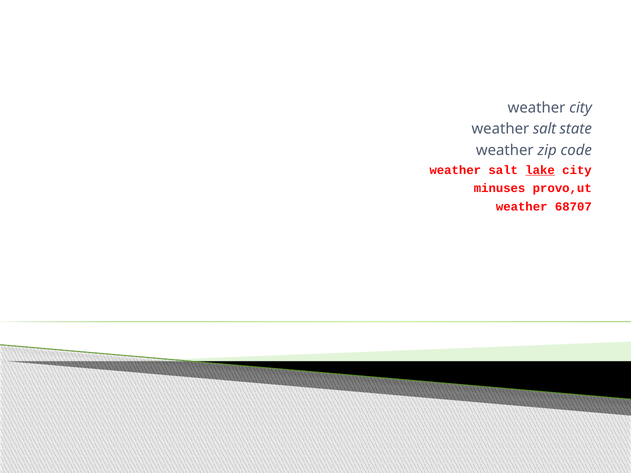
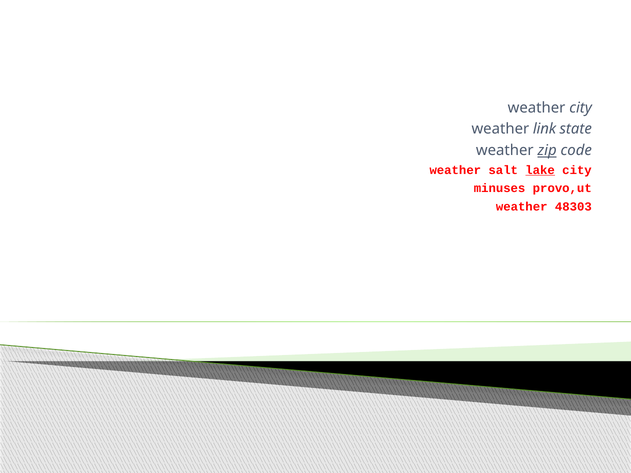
salt at (545, 129): salt -> link
zip underline: none -> present
68707: 68707 -> 48303
